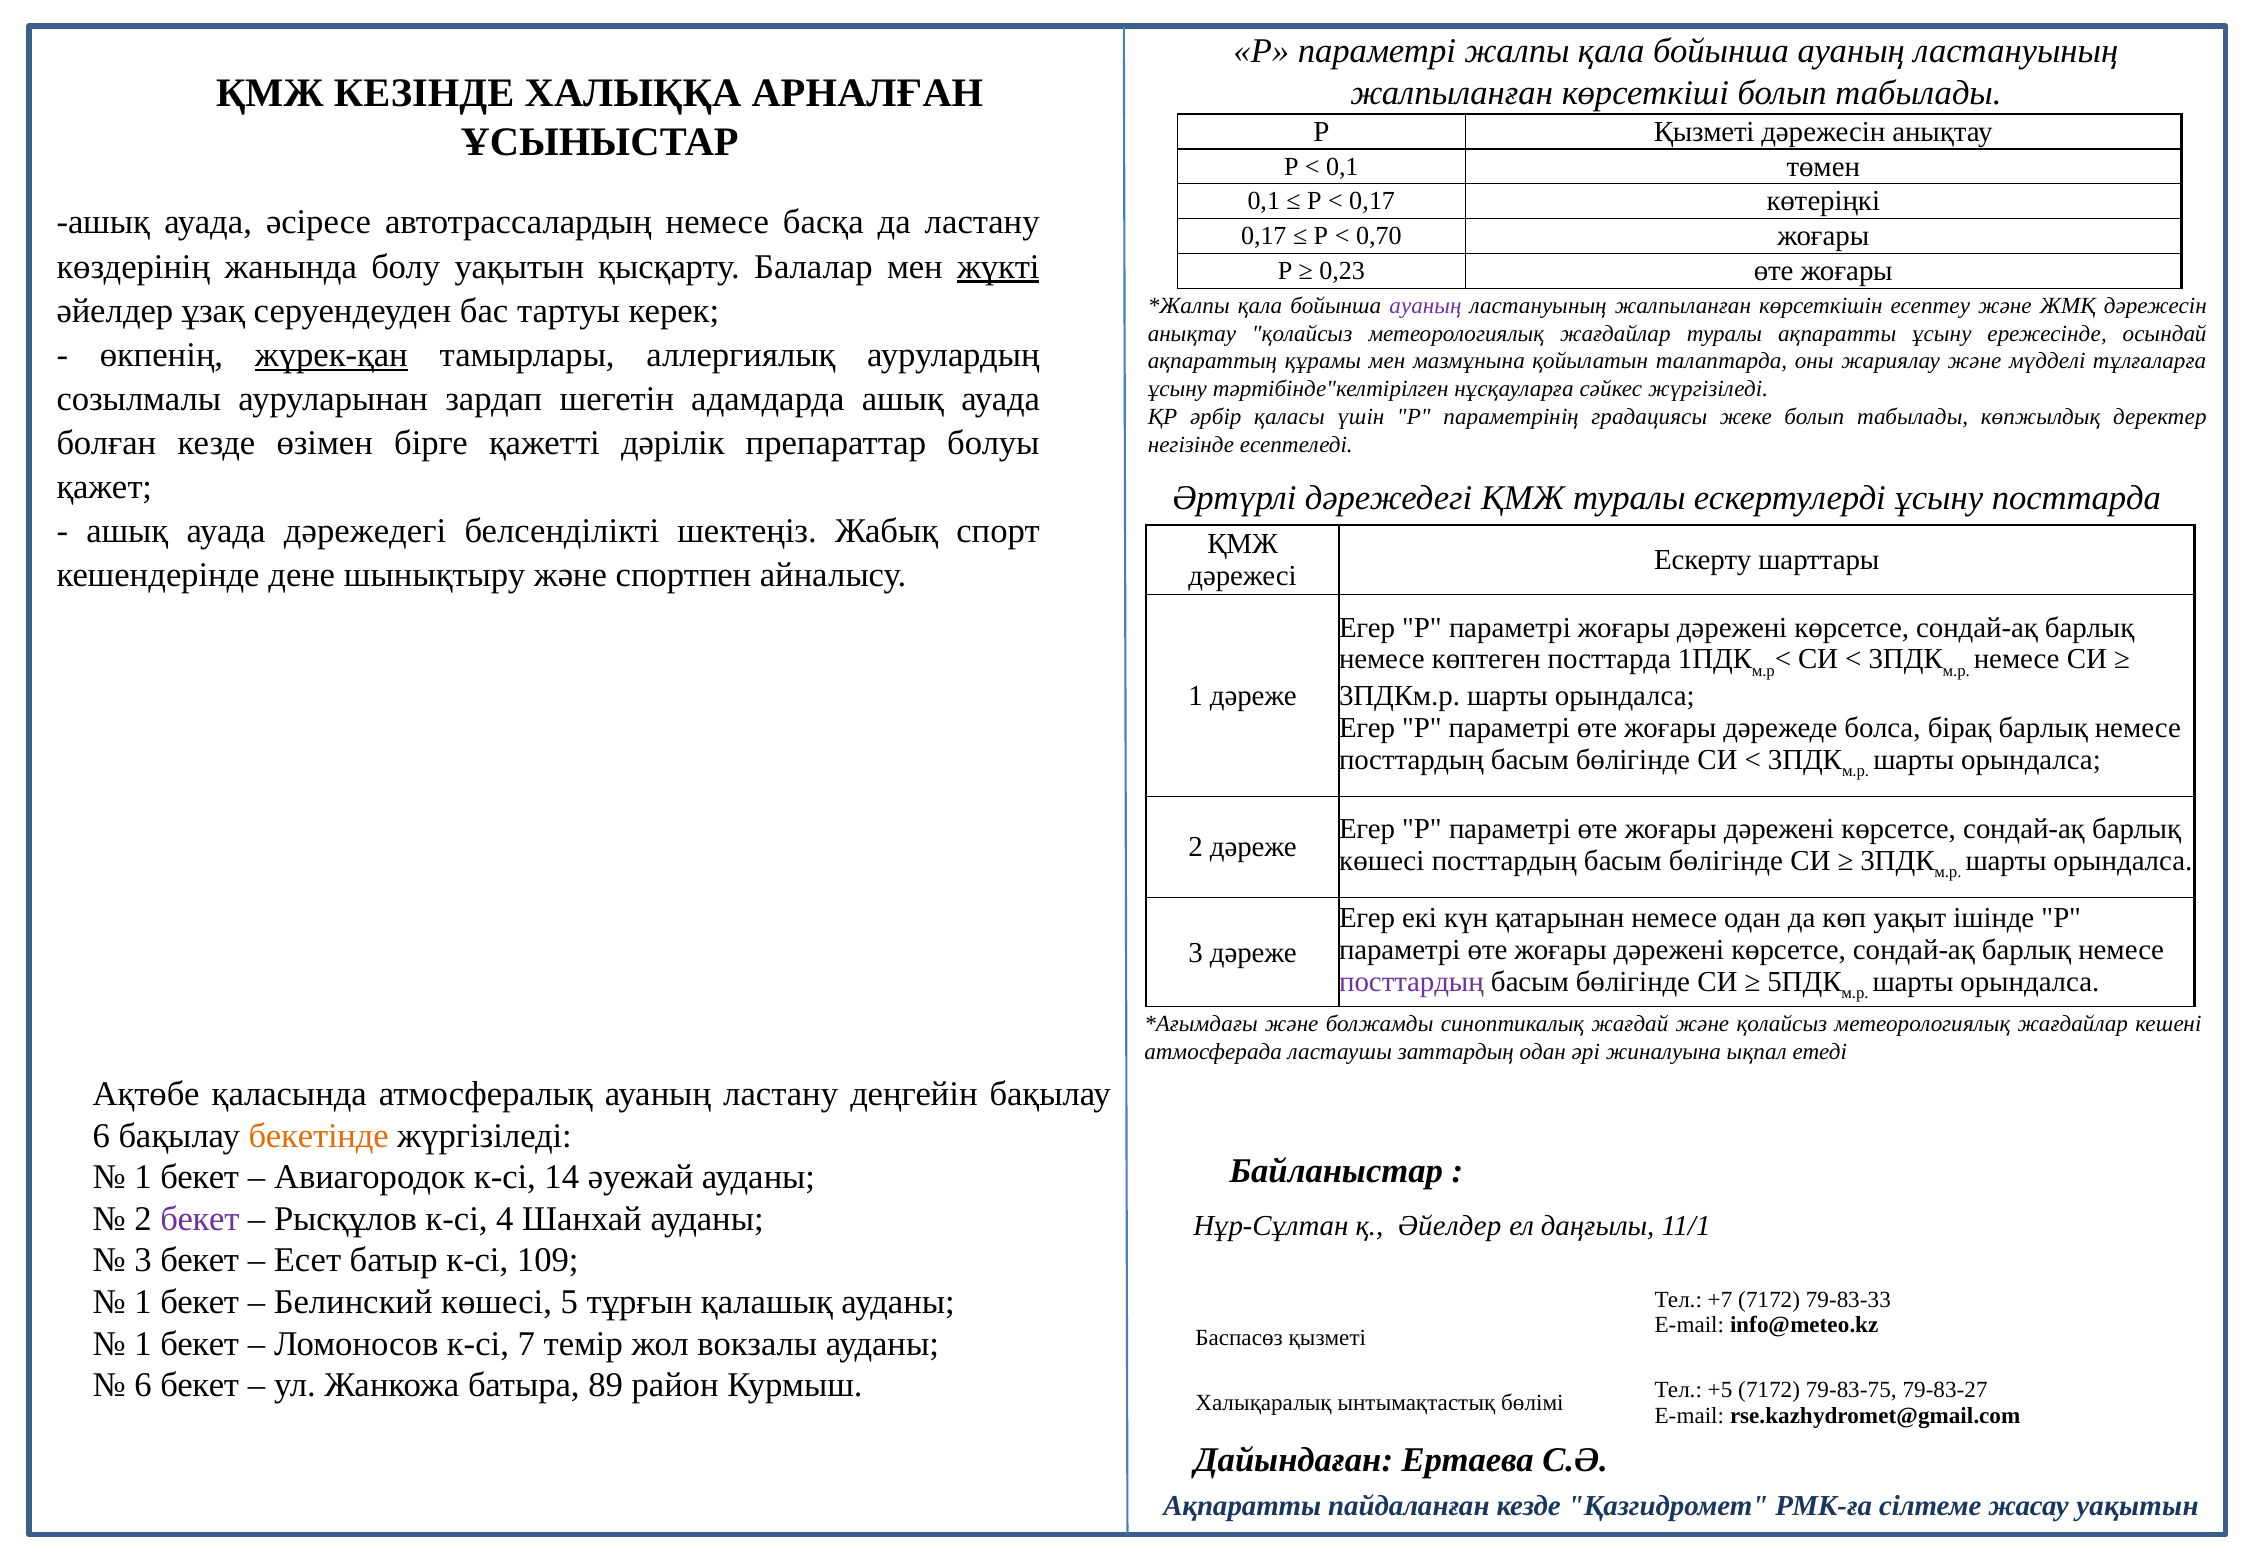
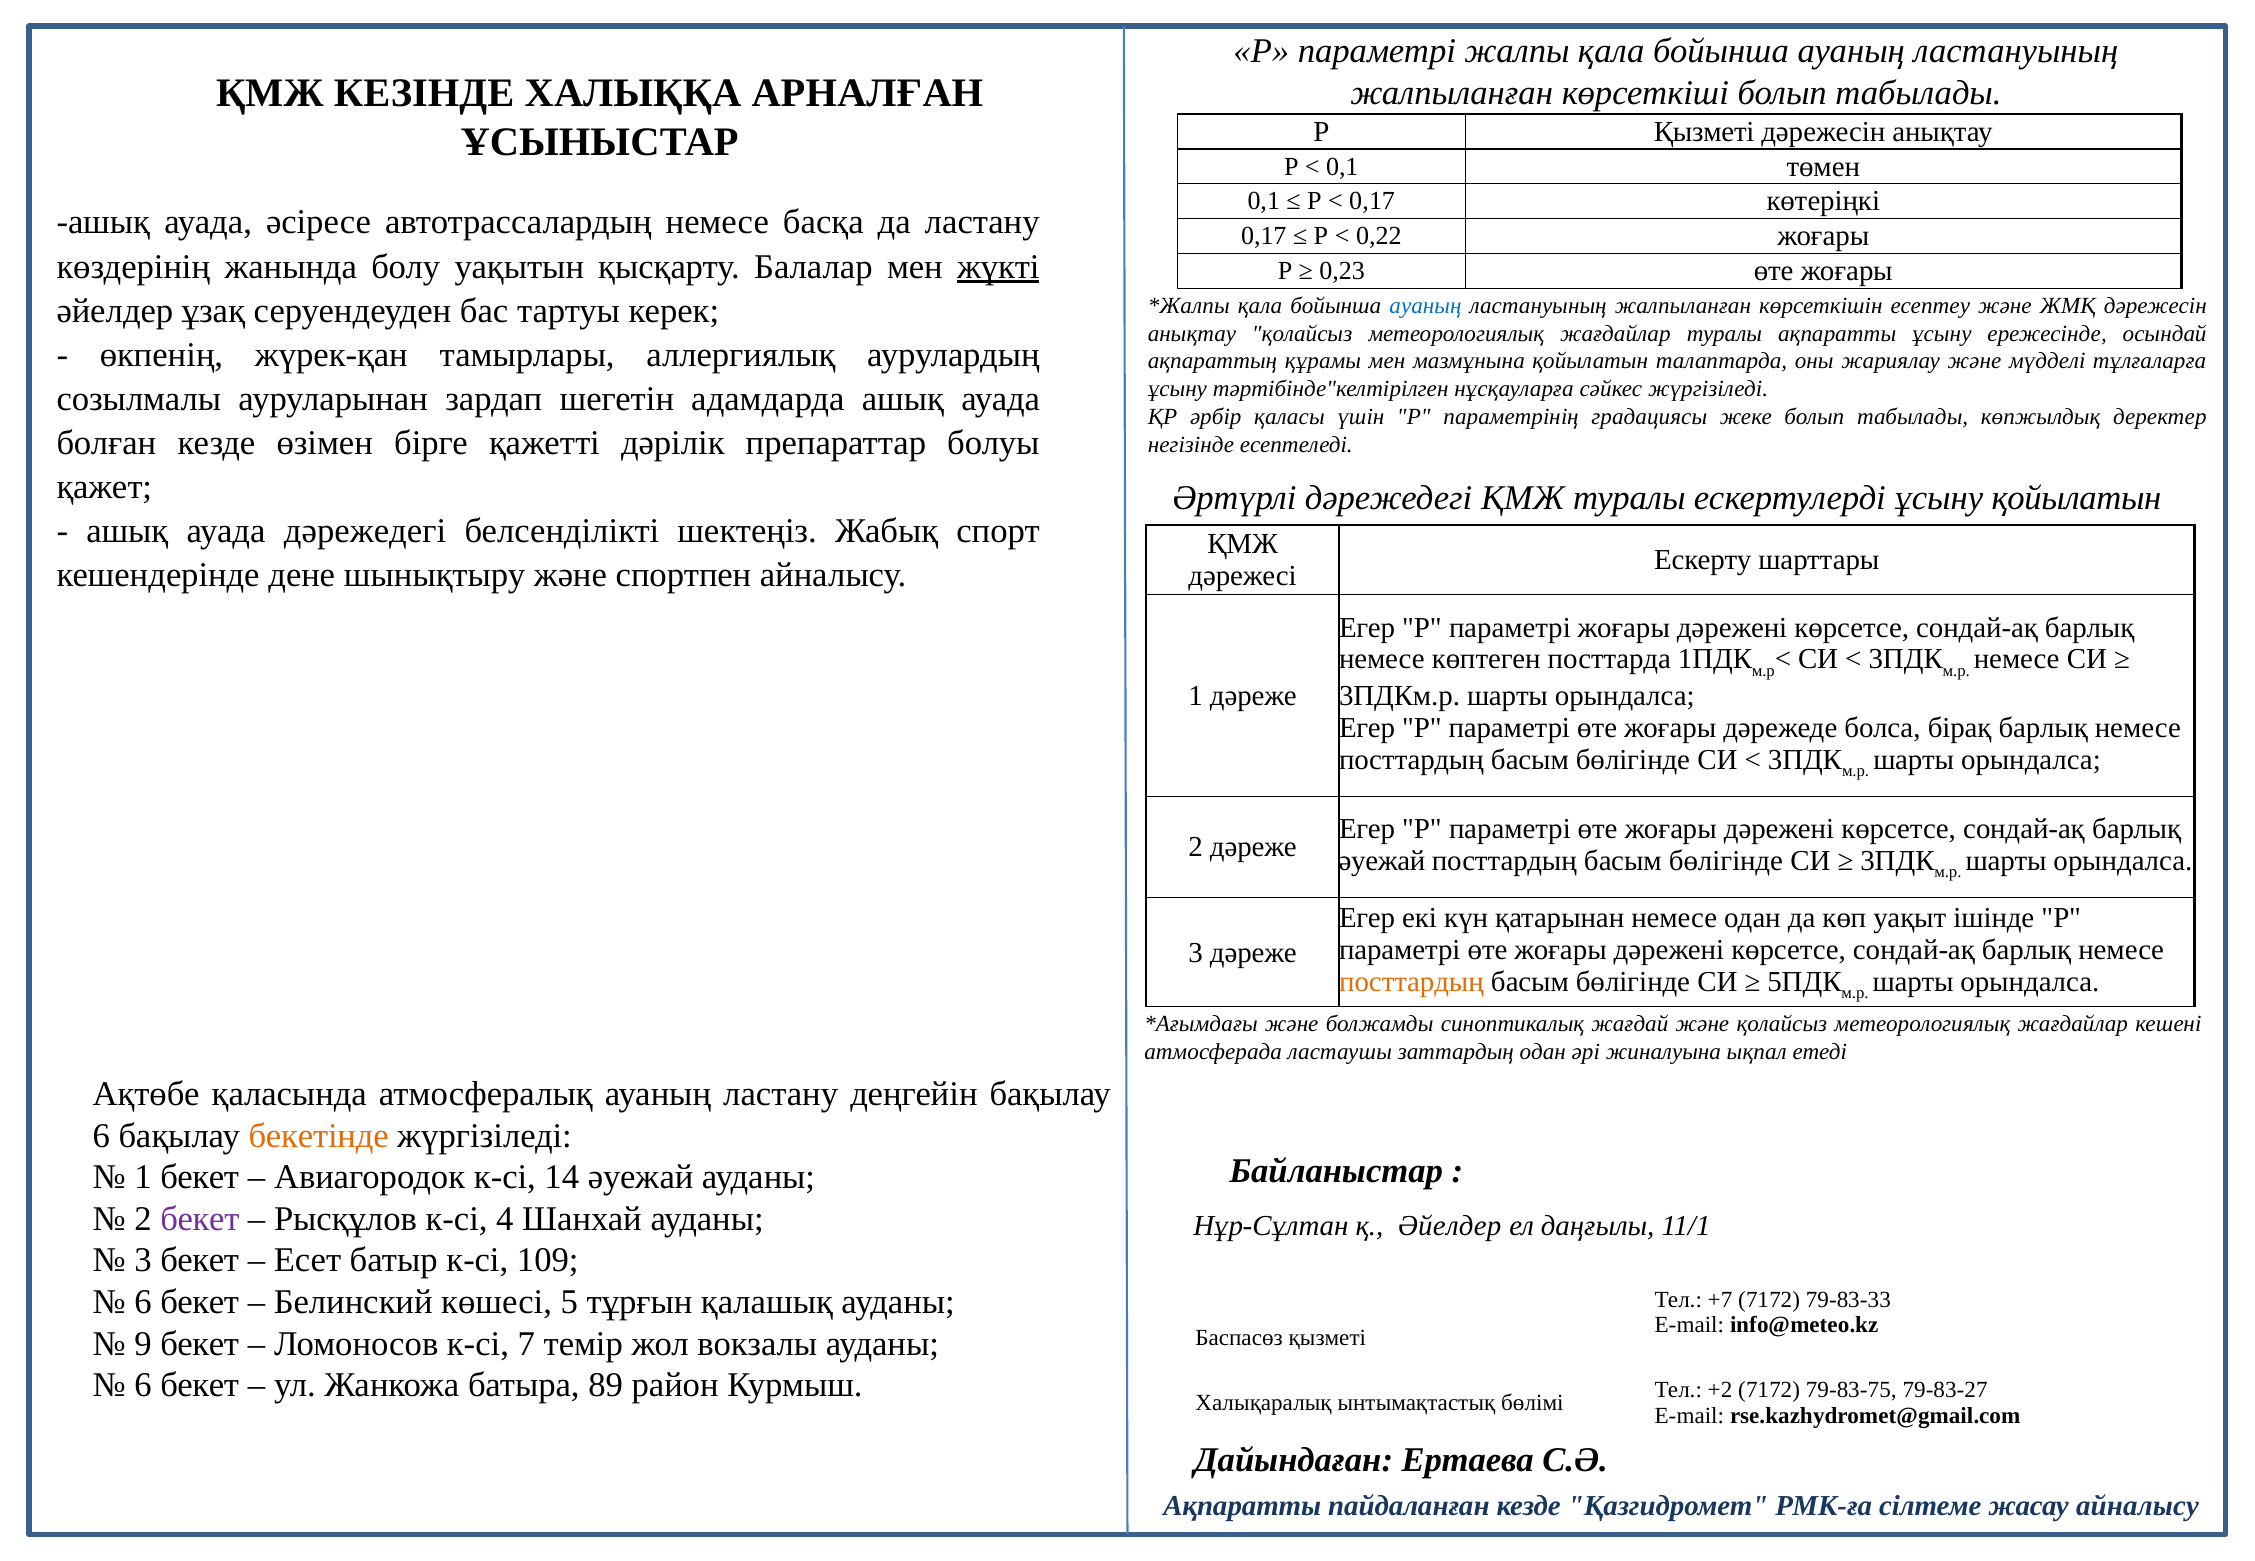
0,70: 0,70 -> 0,22
ауаның at (1425, 306) colour: purple -> blue
жүрек-қан underline: present -> none
ұсыну посттарда: посттарда -> қойылатын
көшесі at (1382, 861): көшесі -> әуежай
посттардың at (1411, 982) colour: purple -> orange
1 at (143, 1302): 1 -> 6
1 at (143, 1344): 1 -> 9
+5: +5 -> +2
жасау уақытын: уақытын -> айналысу
